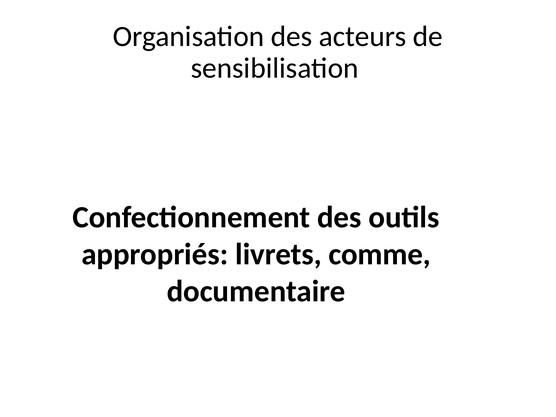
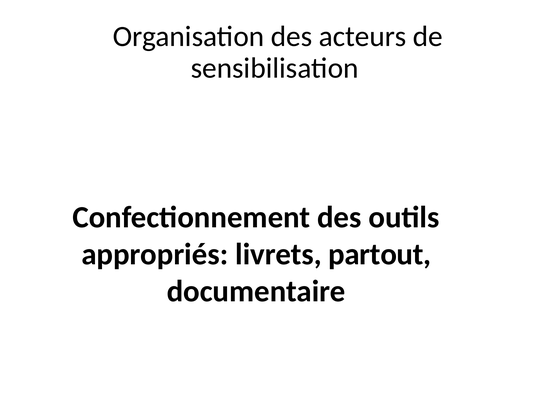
comme: comme -> partout
